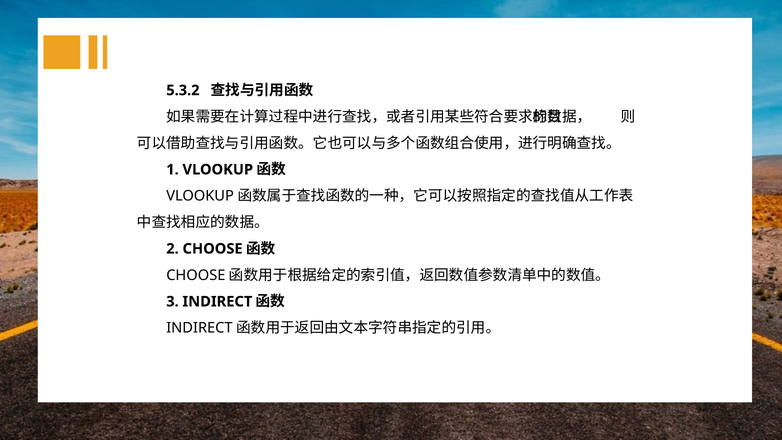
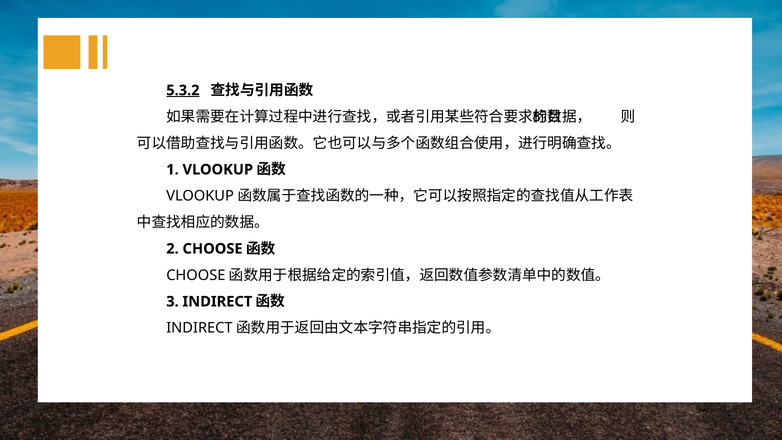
5.3.2 underline: none -> present
